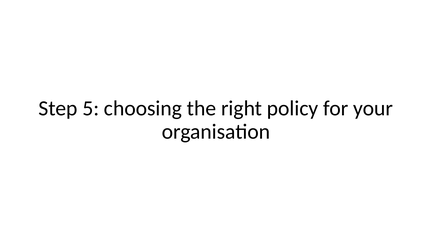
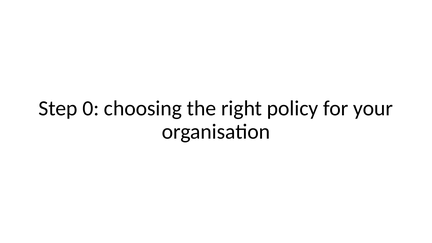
5: 5 -> 0
